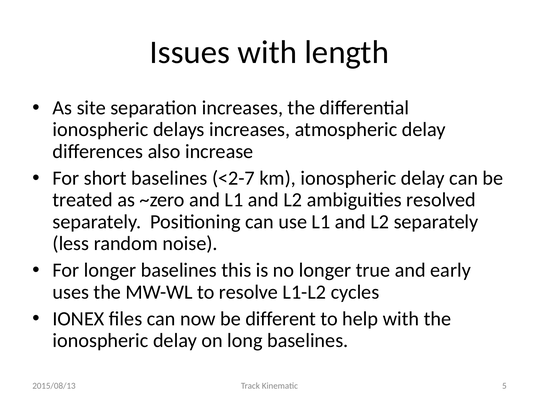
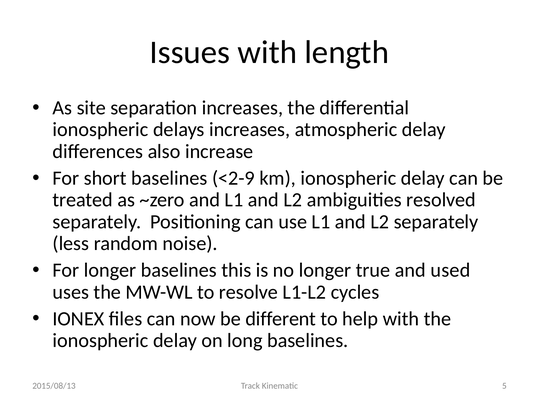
<2-7: <2-7 -> <2-9
early: early -> used
